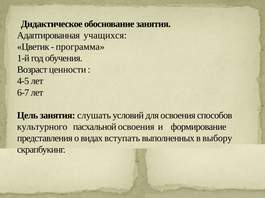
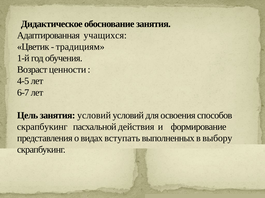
программа: программа -> традициям
занятия слушать: слушать -> условий
культурного at (42, 127): культурного -> скрапбукинг
пасхальной освоения: освоения -> действия
